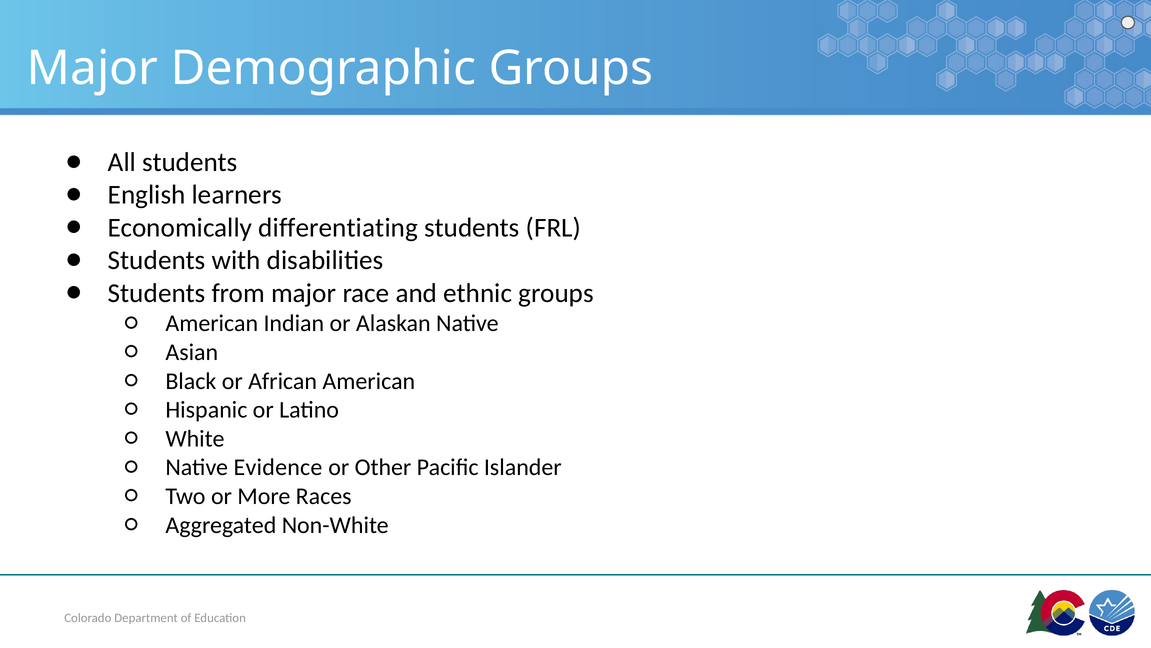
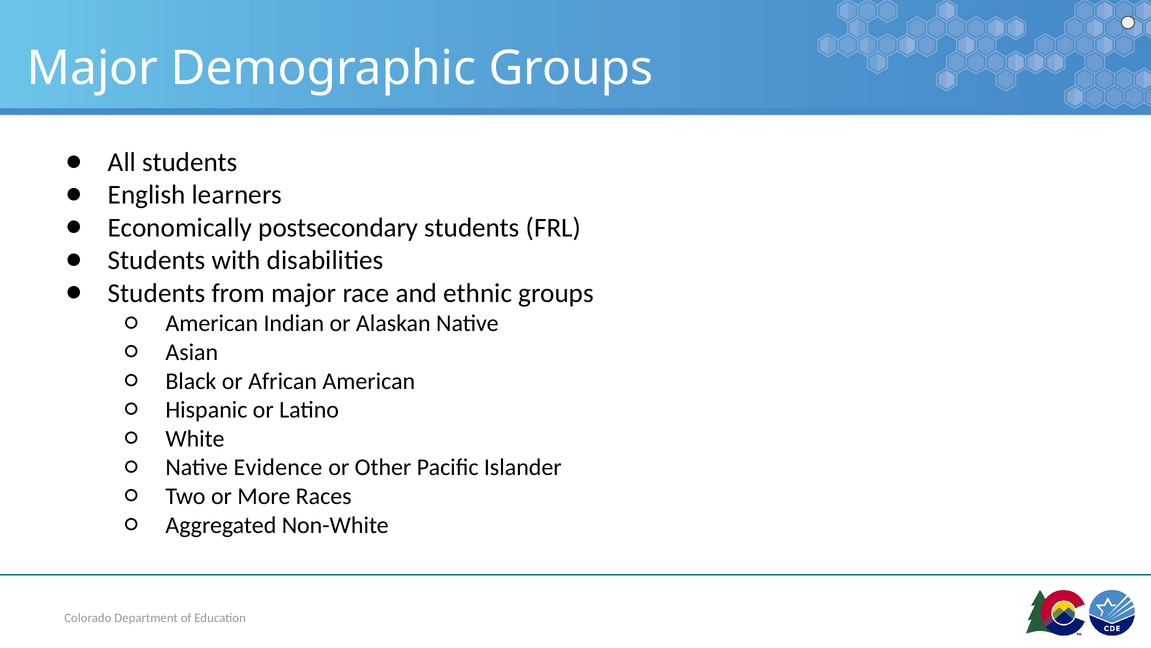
differentiating: differentiating -> postsecondary
